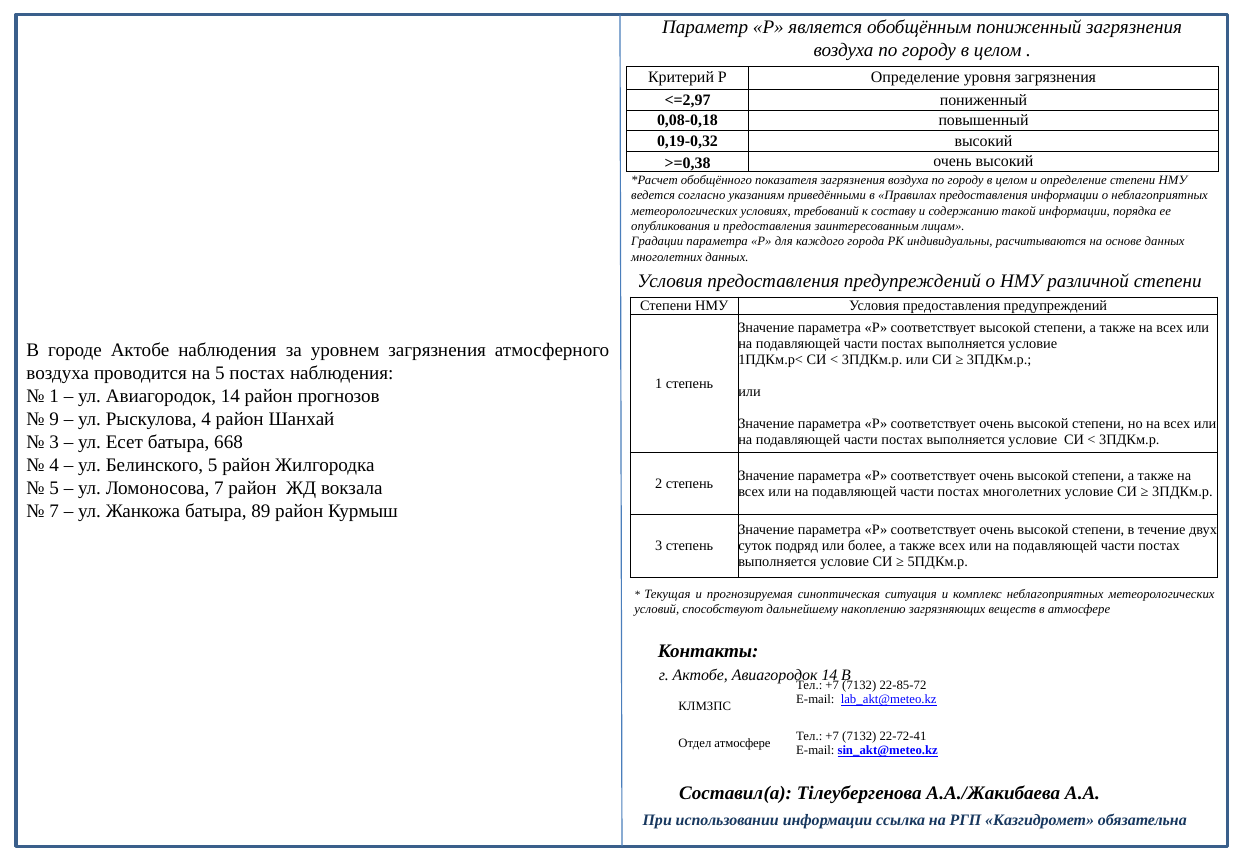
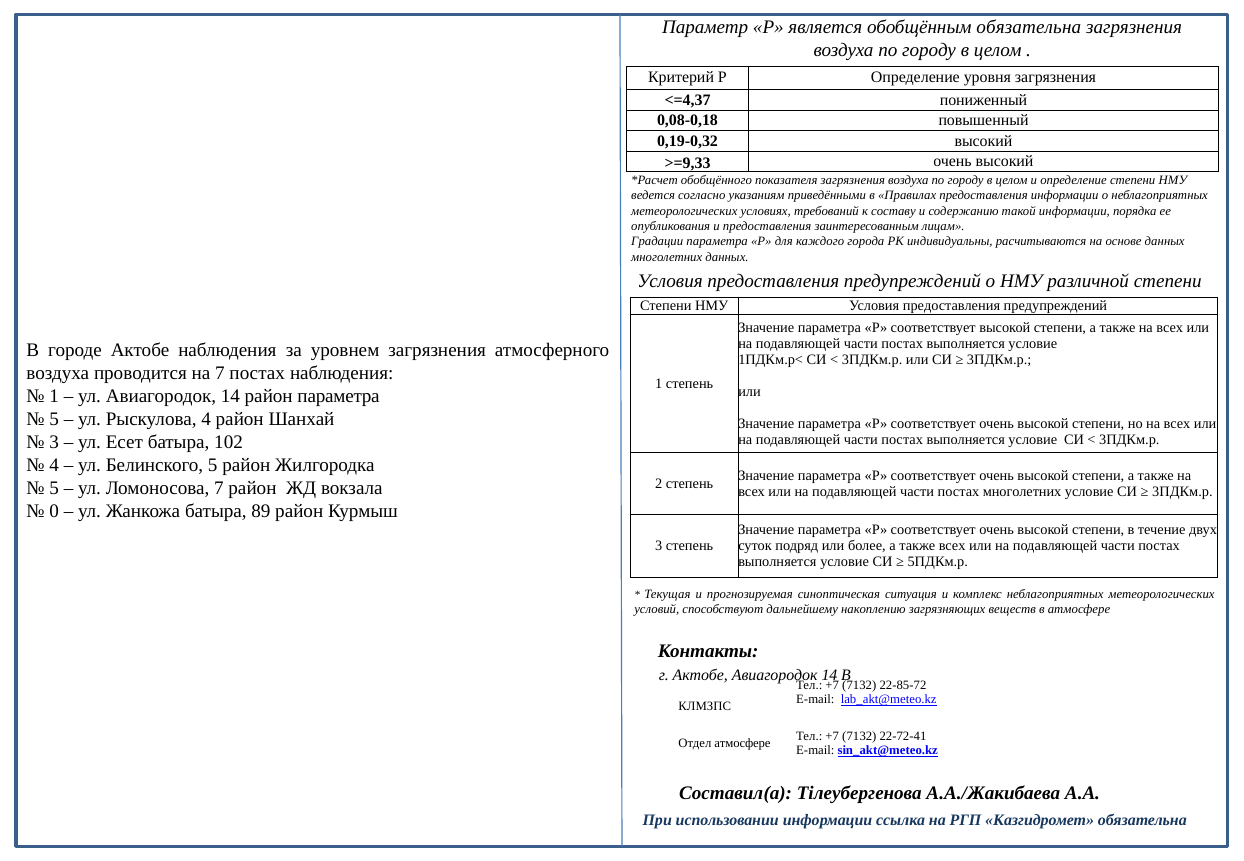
обобщённым пониженный: пониженный -> обязательна
<=2,97: <=2,97 -> <=4,37
>=0,38: >=0,38 -> >=9,33
на 5: 5 -> 7
район прогнозов: прогнозов -> параметра
9 at (54, 419): 9 -> 5
668: 668 -> 102
7 at (54, 511): 7 -> 0
